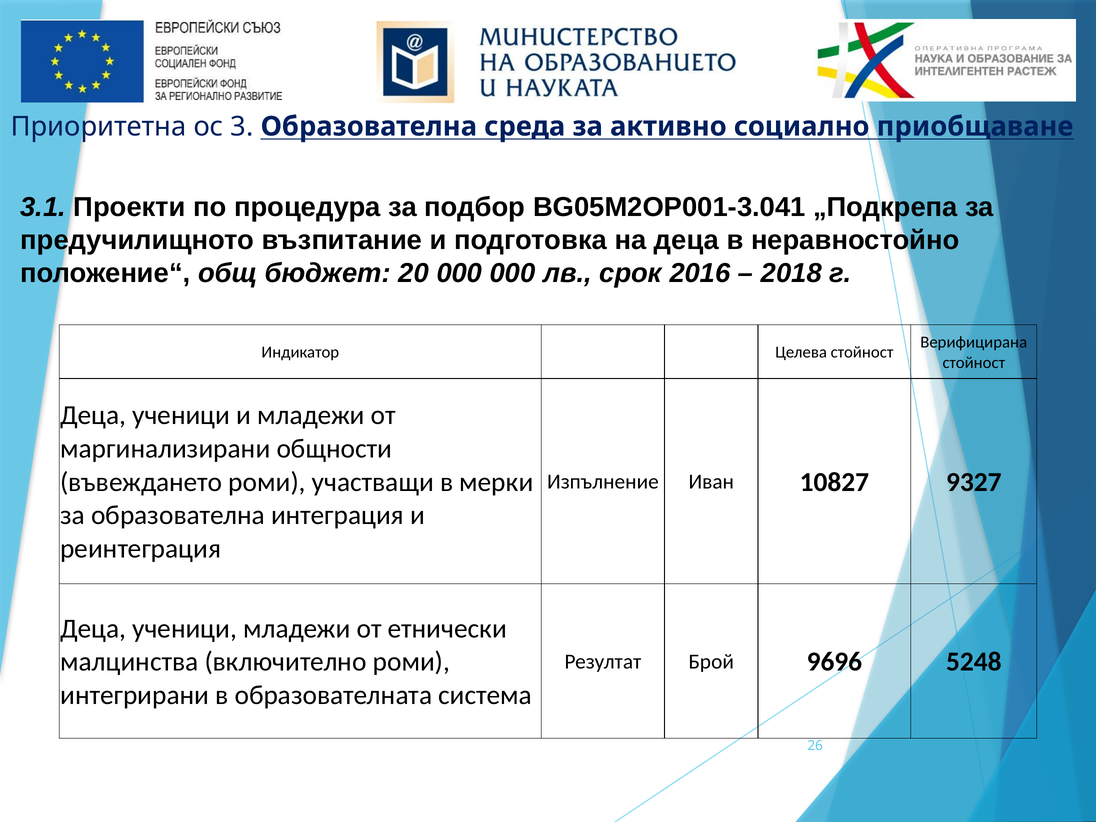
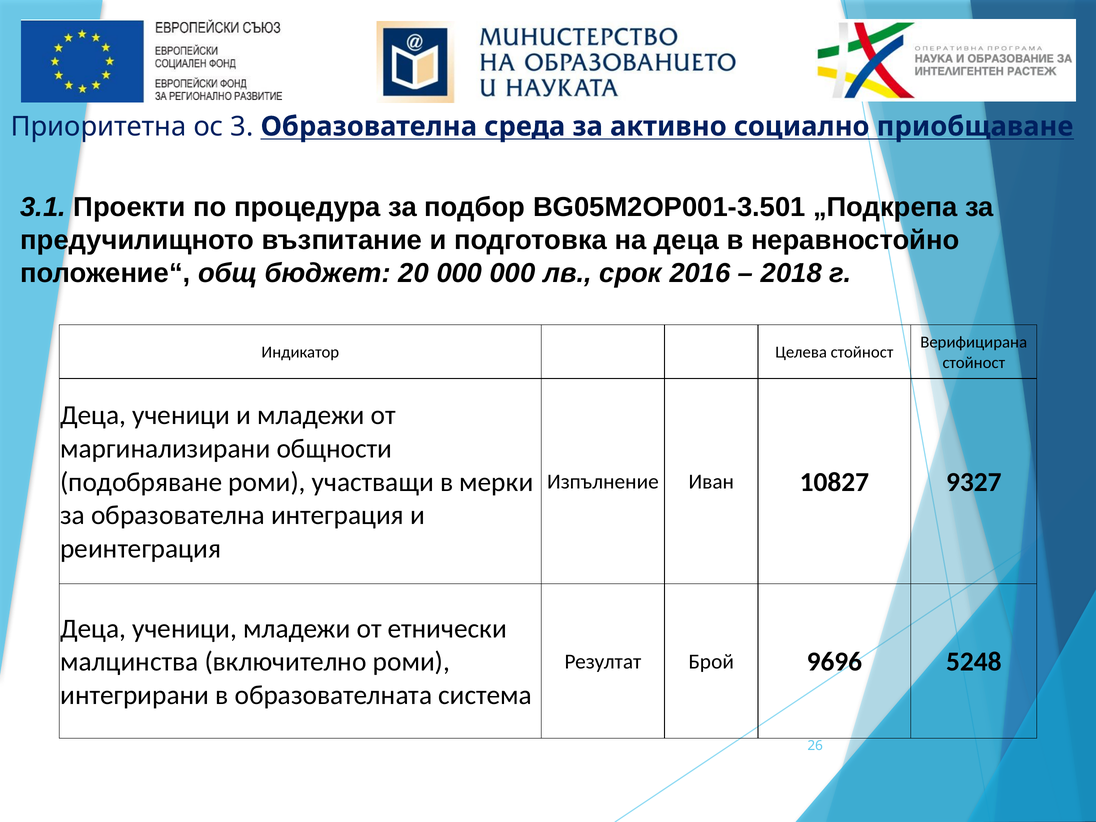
BG05M2OP001-3.041: BG05M2OP001-3.041 -> BG05M2OP001-3.501
въвеждането: въвеждането -> подобряване
